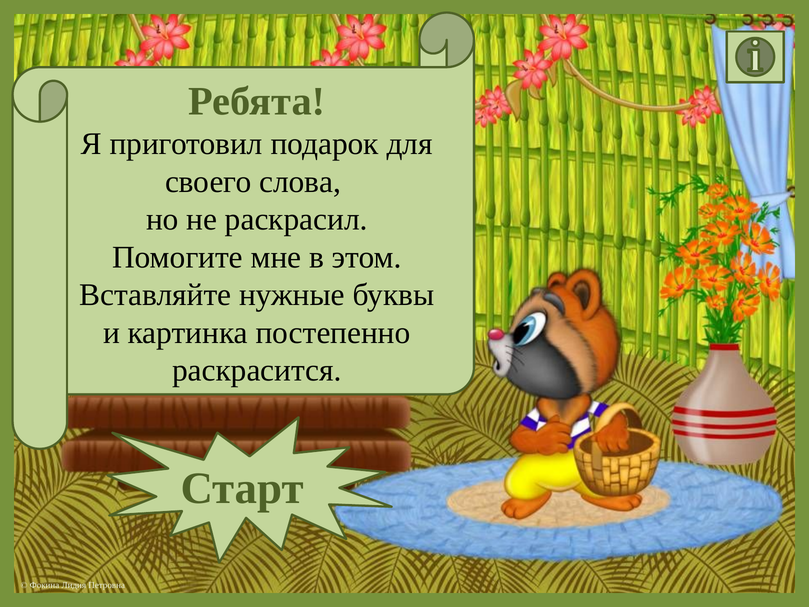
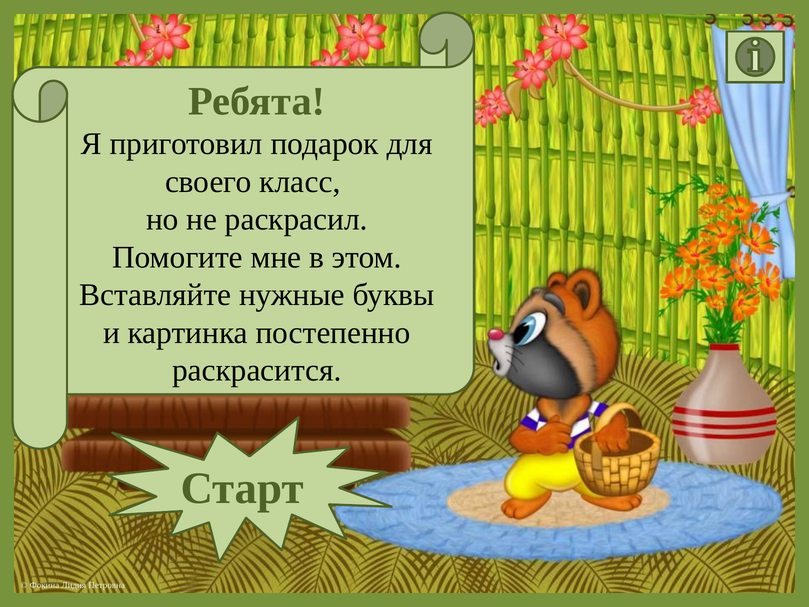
слова: слова -> класс
